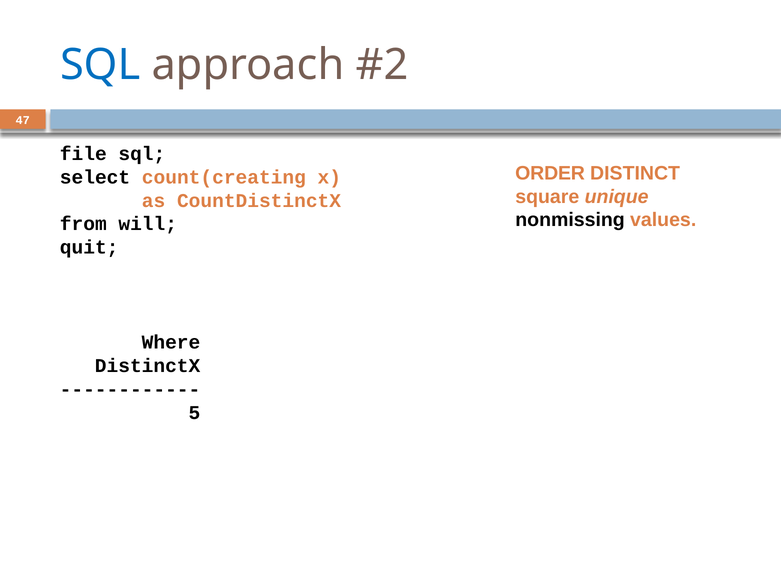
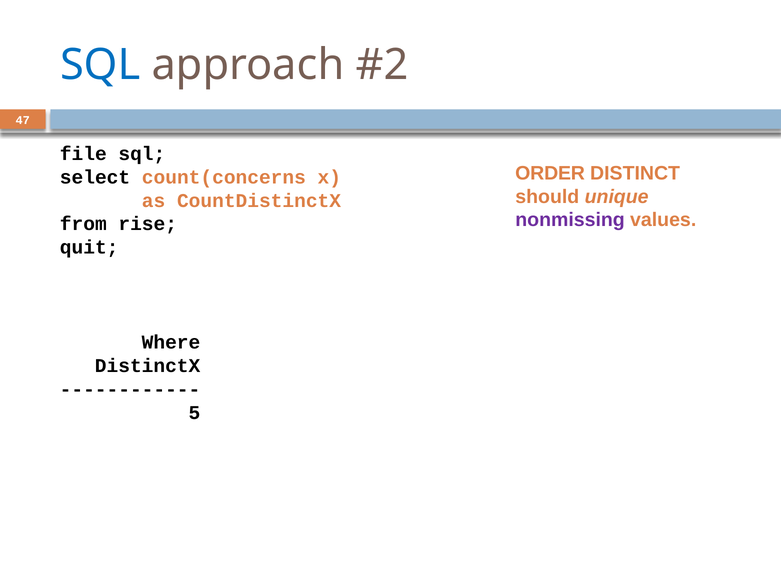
count(creating: count(creating -> count(concerns
square: square -> should
nonmissing colour: black -> purple
will: will -> rise
